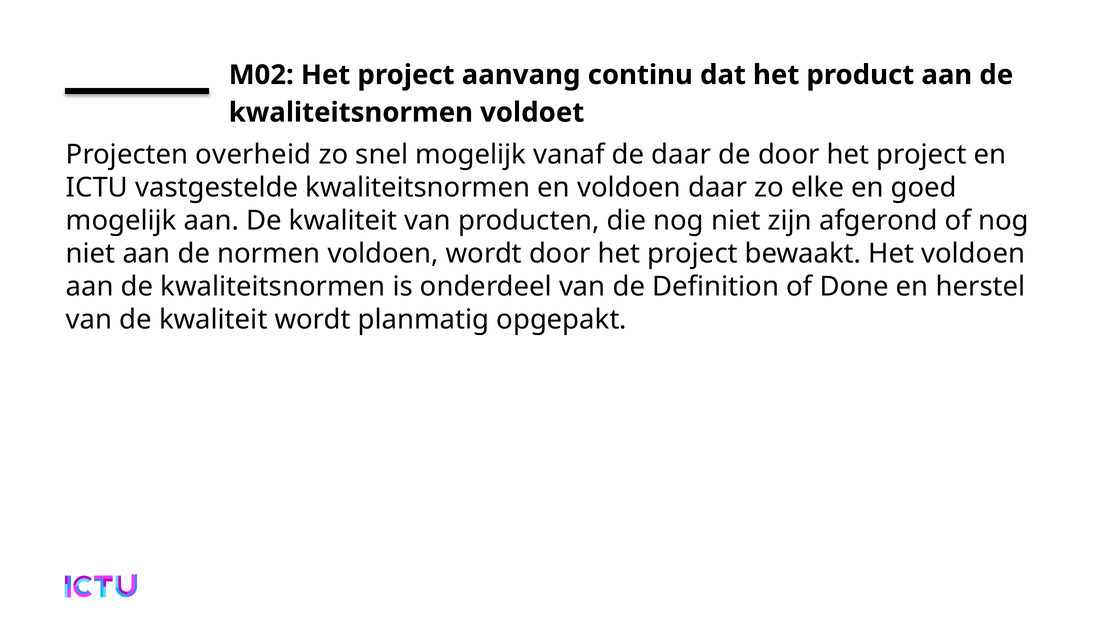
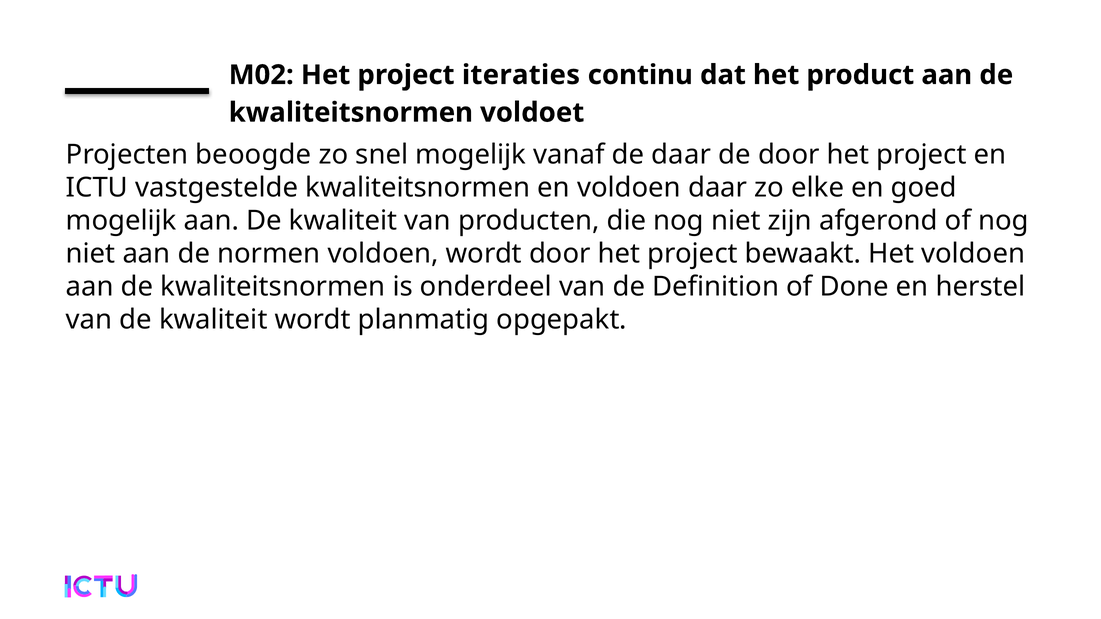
aanvang: aanvang -> iteraties
overheid: overheid -> beoogde
